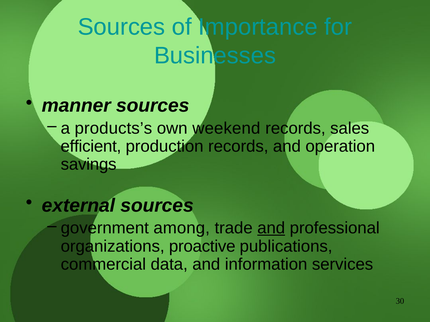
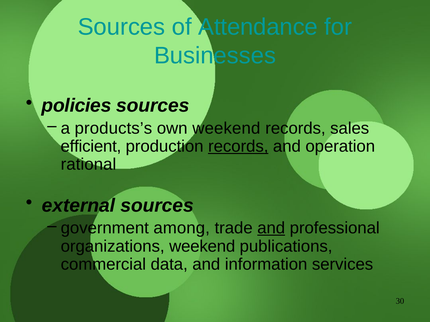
Importance: Importance -> Attendance
manner: manner -> policies
records at (238, 146) underline: none -> present
savings: savings -> rational
organizations proactive: proactive -> weekend
